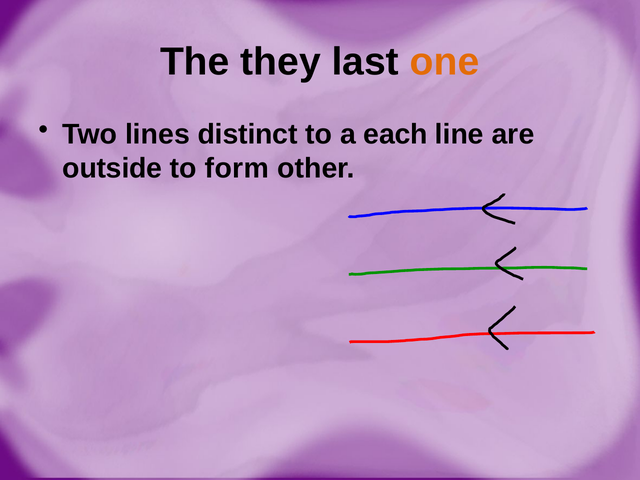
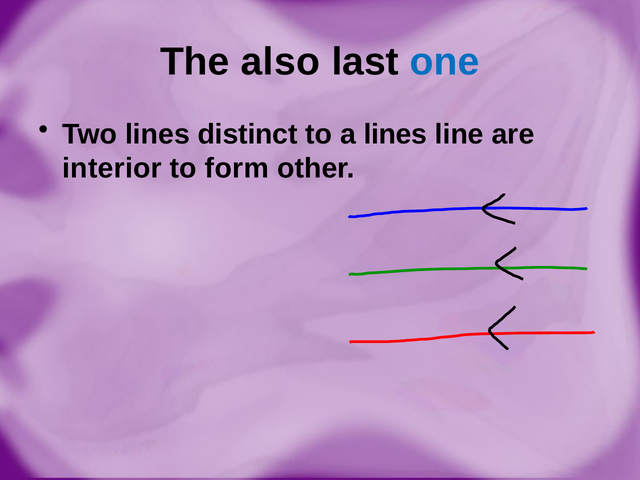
they: they -> also
one colour: orange -> blue
a each: each -> lines
outside: outside -> interior
